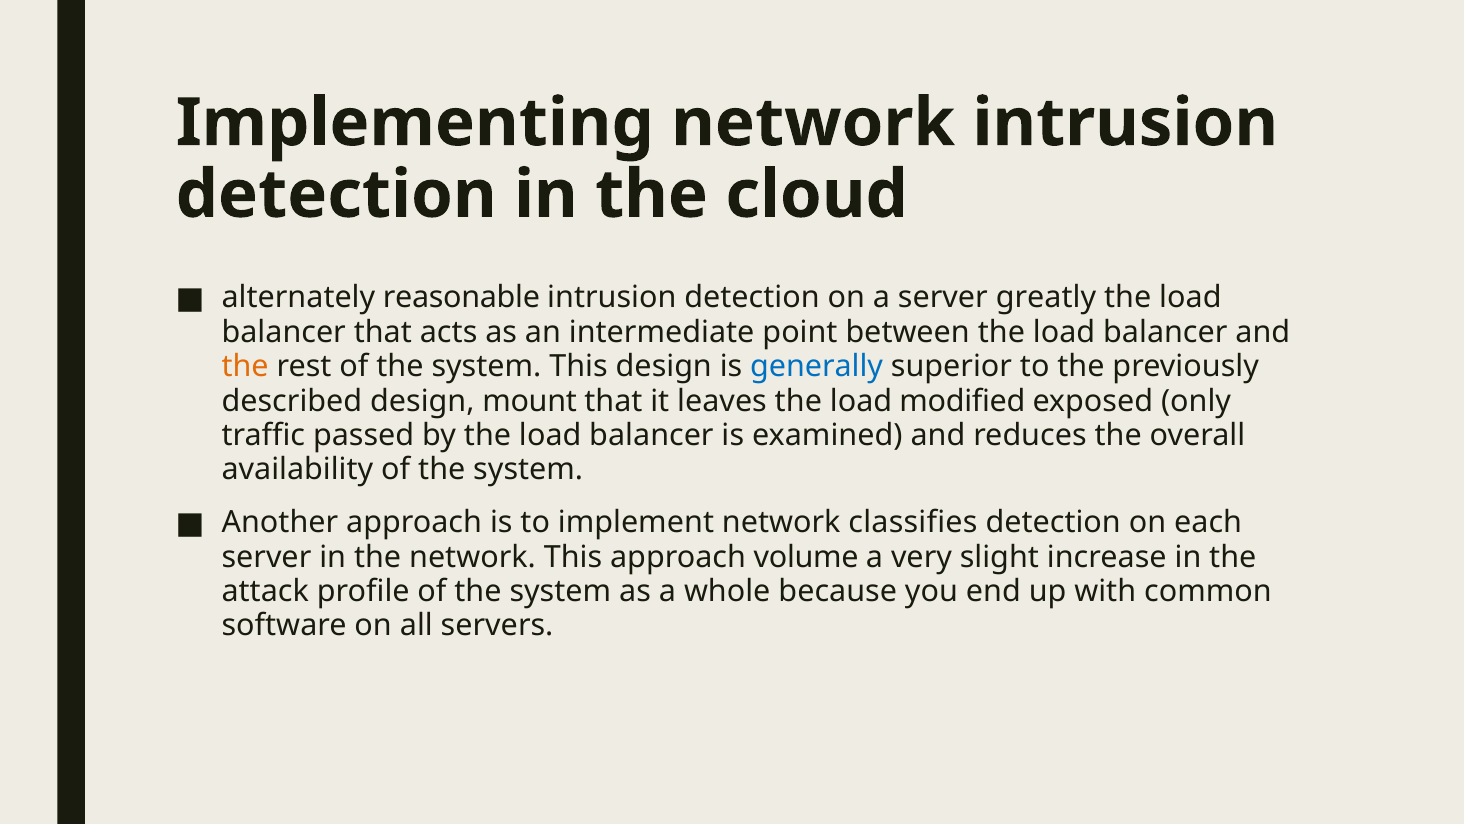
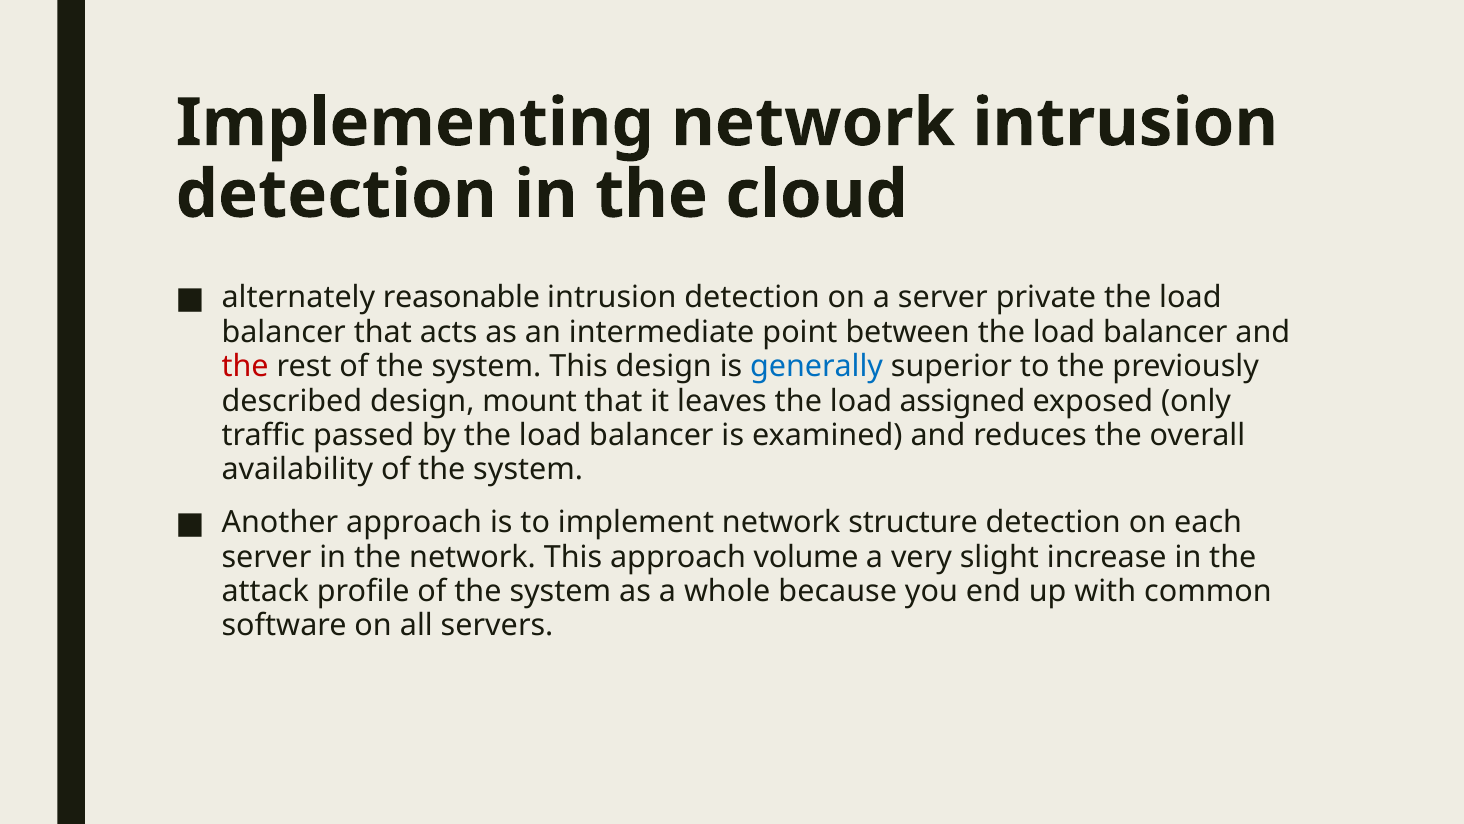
greatly: greatly -> private
the at (245, 366) colour: orange -> red
modified: modified -> assigned
classifies: classifies -> structure
